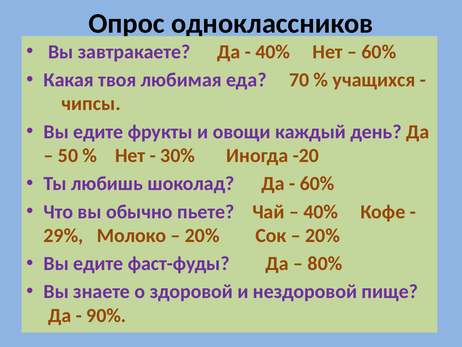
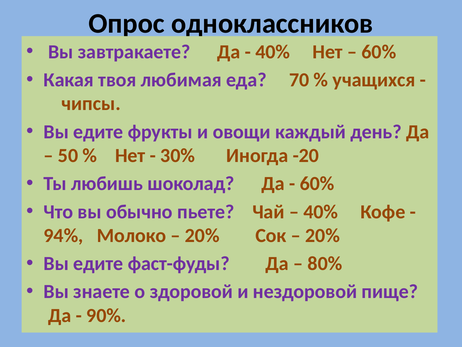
29%: 29% -> 94%
